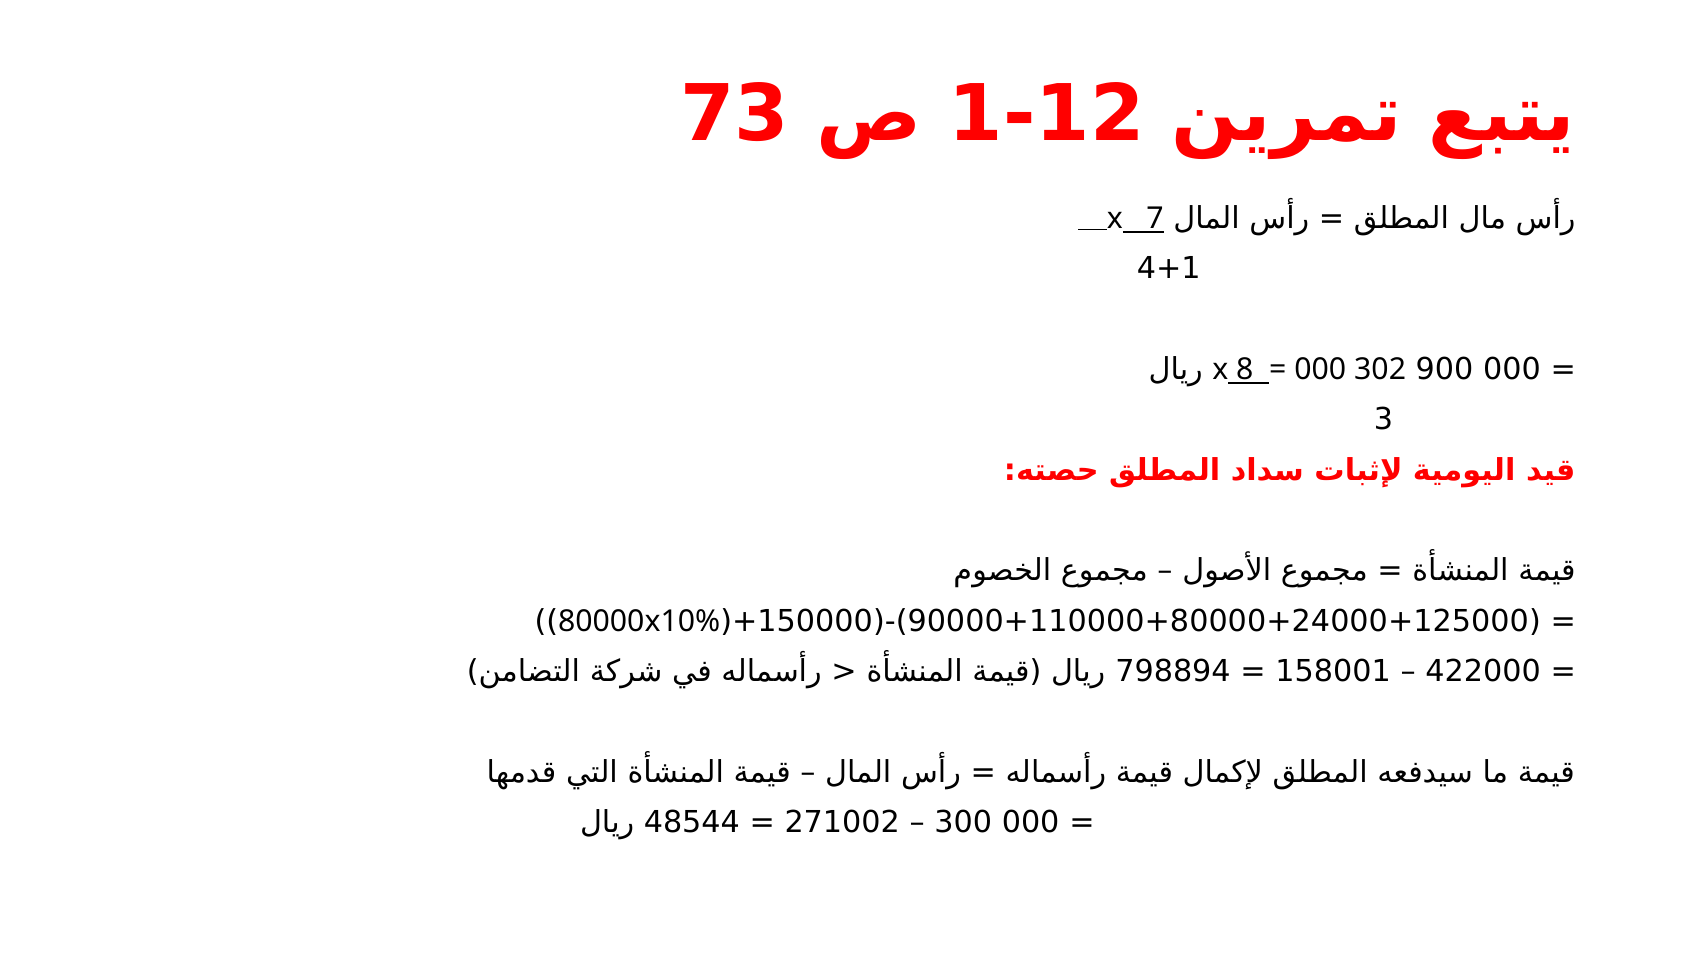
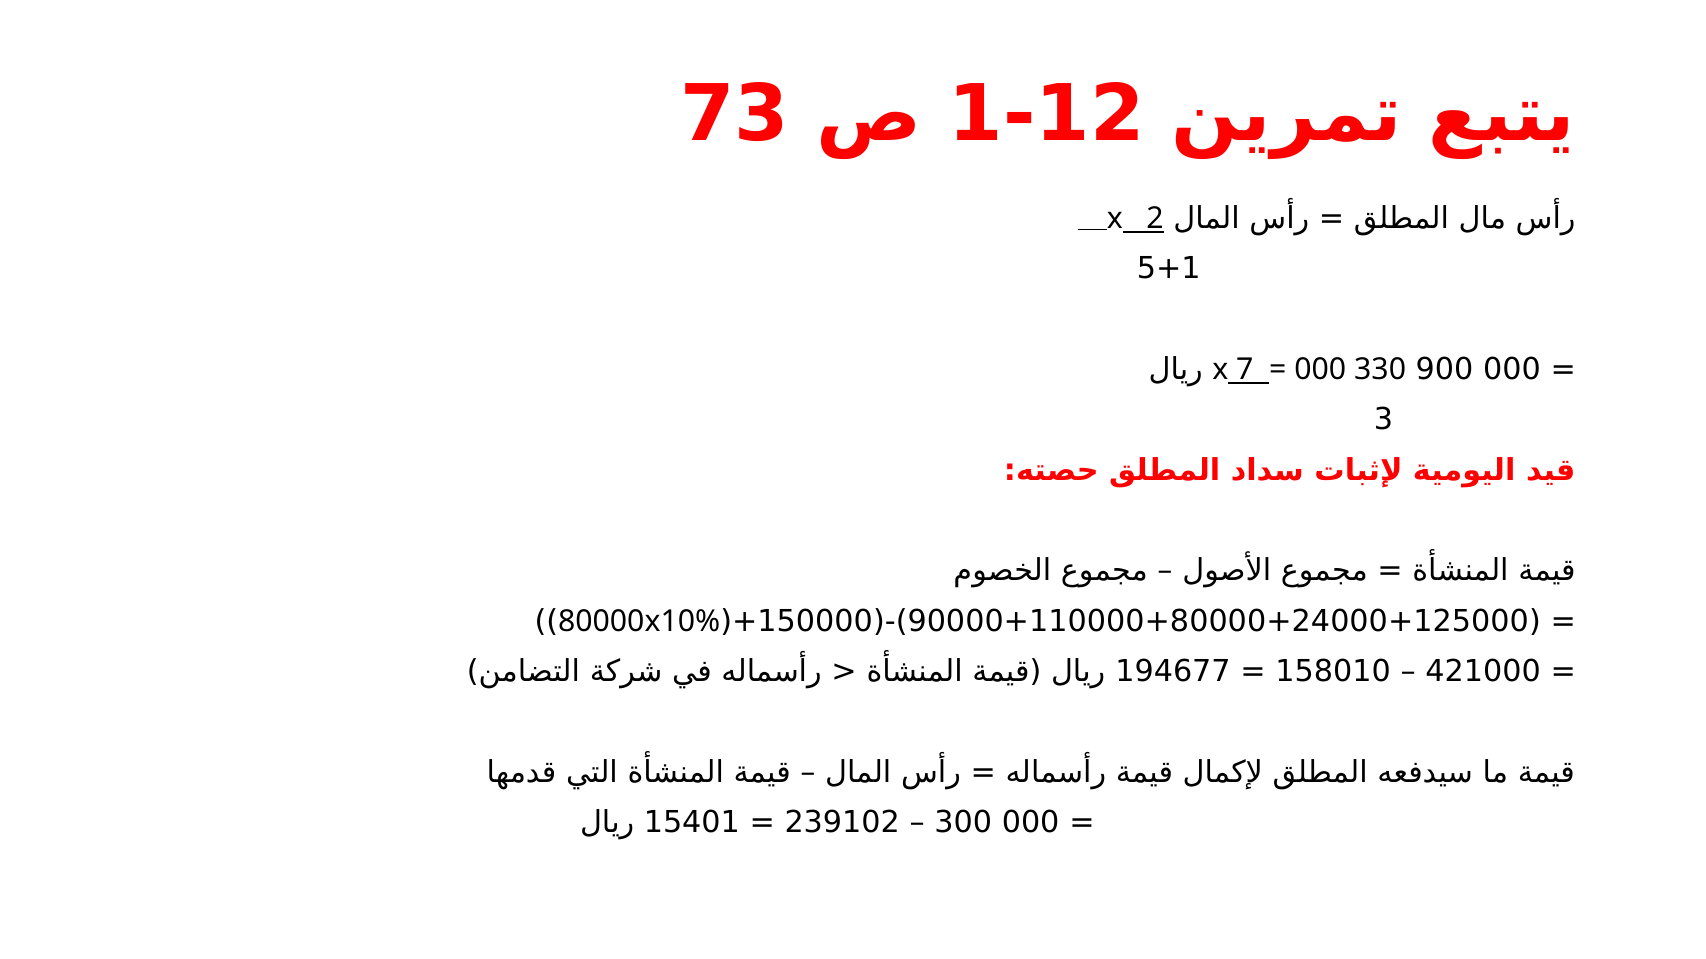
7: 7 -> 2
4+1: 4+1 -> 5+1
8: 8 -> 7
302: 302 -> 330
798894: 798894 -> 194677
158001: 158001 -> 158010
422000: 422000 -> 421000
48544: 48544 -> 15401
271002: 271002 -> 239102
